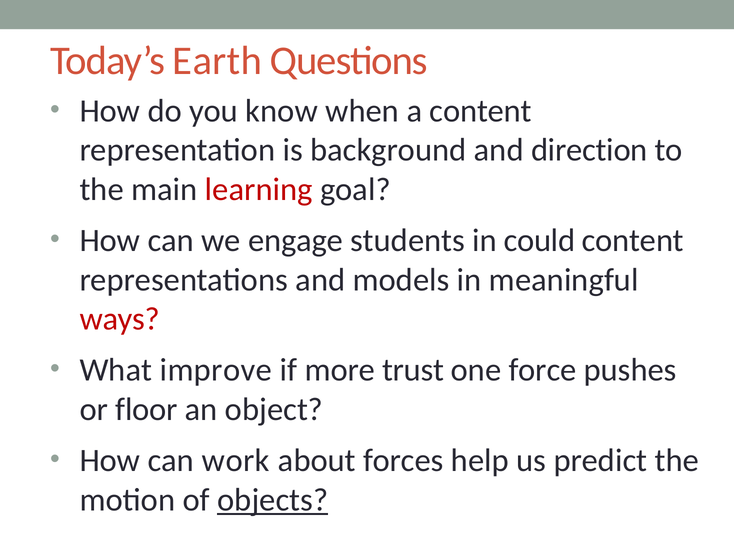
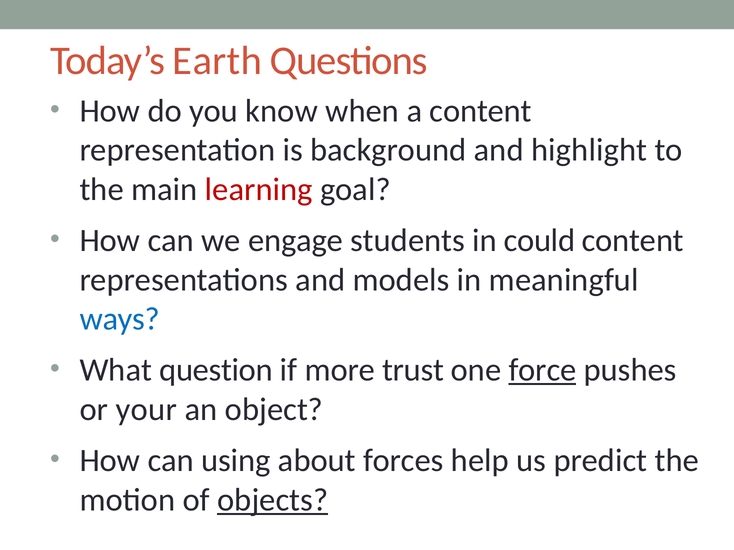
direction: direction -> highlight
ways colour: red -> blue
improve: improve -> question
force underline: none -> present
floor: floor -> your
work: work -> using
